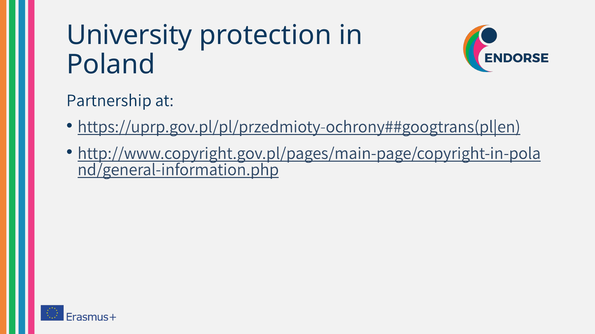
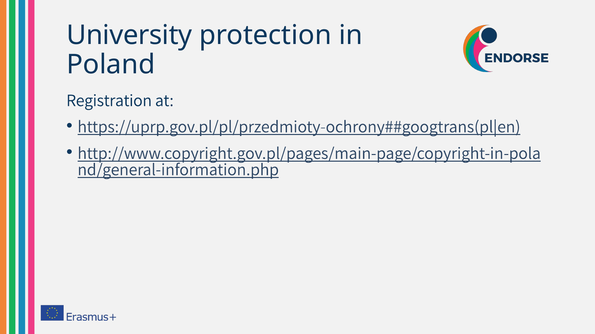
Partnership: Partnership -> Registration
